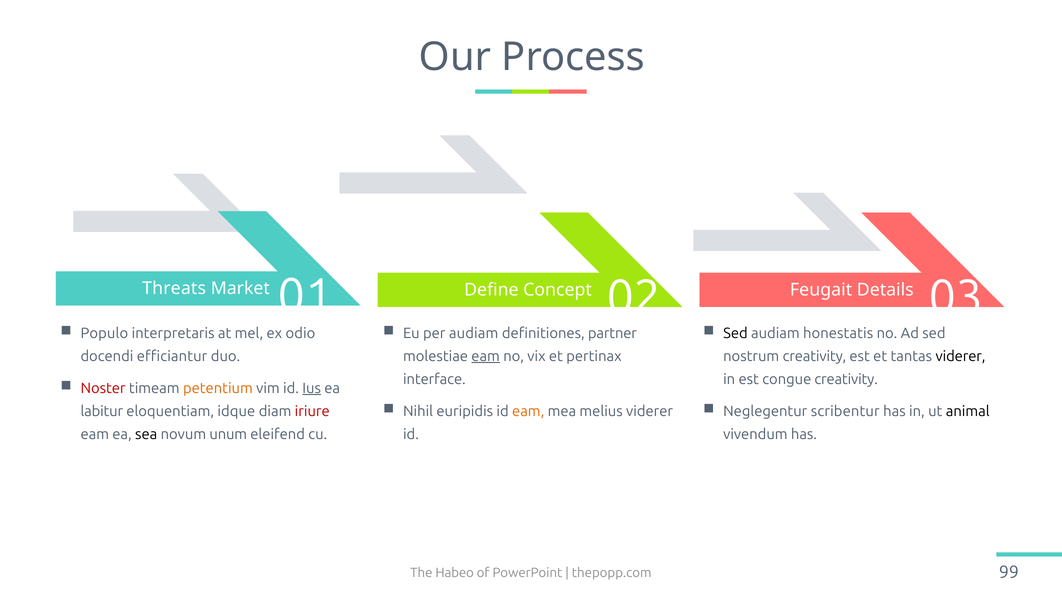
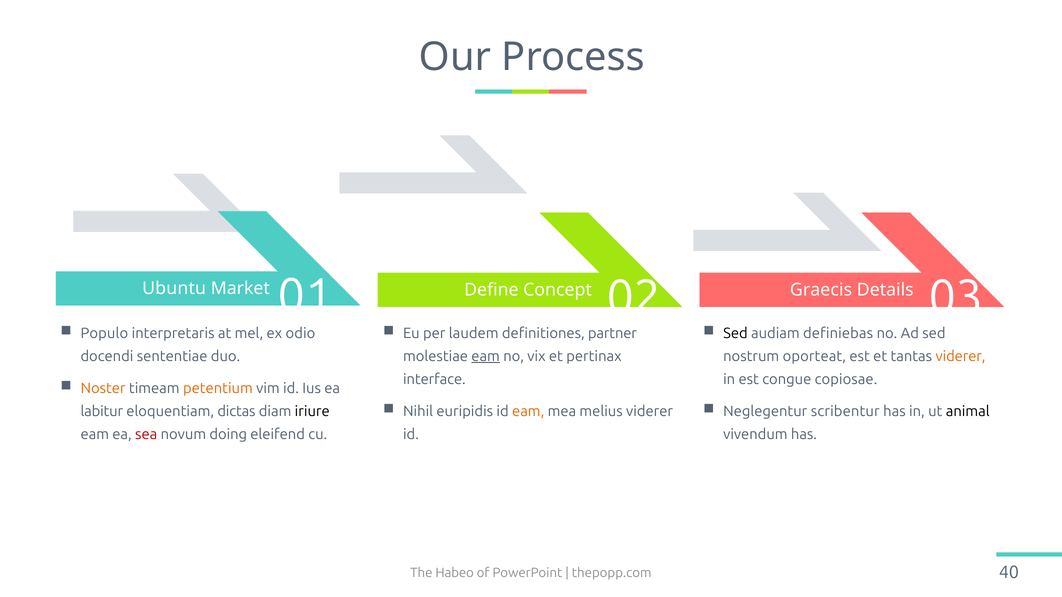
Threats: Threats -> Ubuntu
Feugait: Feugait -> Graecis
per audiam: audiam -> laudem
honestatis: honestatis -> definiebas
efficiantur: efficiantur -> sententiae
nostrum creativity: creativity -> oporteat
viderer at (961, 357) colour: black -> orange
congue creativity: creativity -> copiosae
Noster colour: red -> orange
Ius underline: present -> none
idque: idque -> dictas
iriure colour: red -> black
sea colour: black -> red
unum: unum -> doing
99: 99 -> 40
